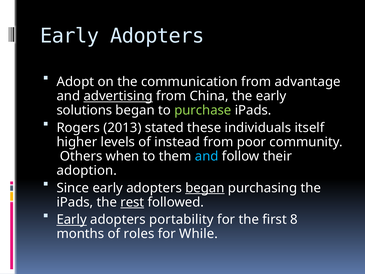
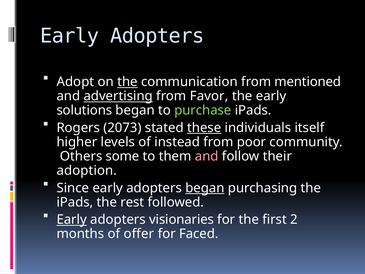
the at (127, 82) underline: none -> present
advantage: advantage -> mentioned
China: China -> Favor
2013: 2013 -> 2073
these underline: none -> present
when: when -> some
and at (207, 156) colour: light blue -> pink
rest underline: present -> none
portability: portability -> visionaries
8: 8 -> 2
roles: roles -> offer
While: While -> Faced
